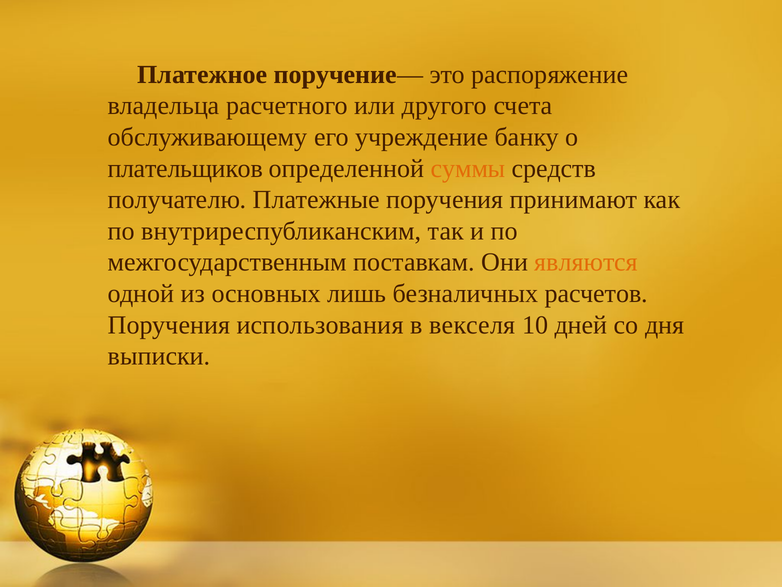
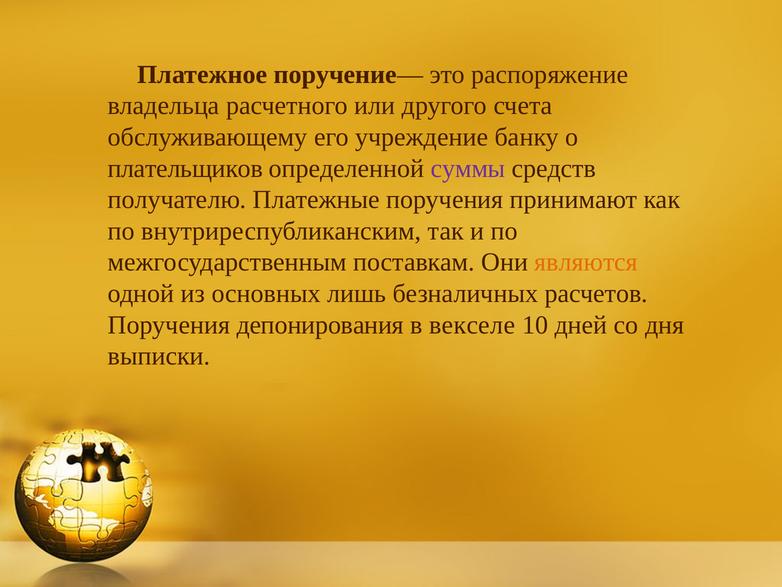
суммы colour: orange -> purple
использования: использования -> депонирования
векселя: векселя -> векселе
